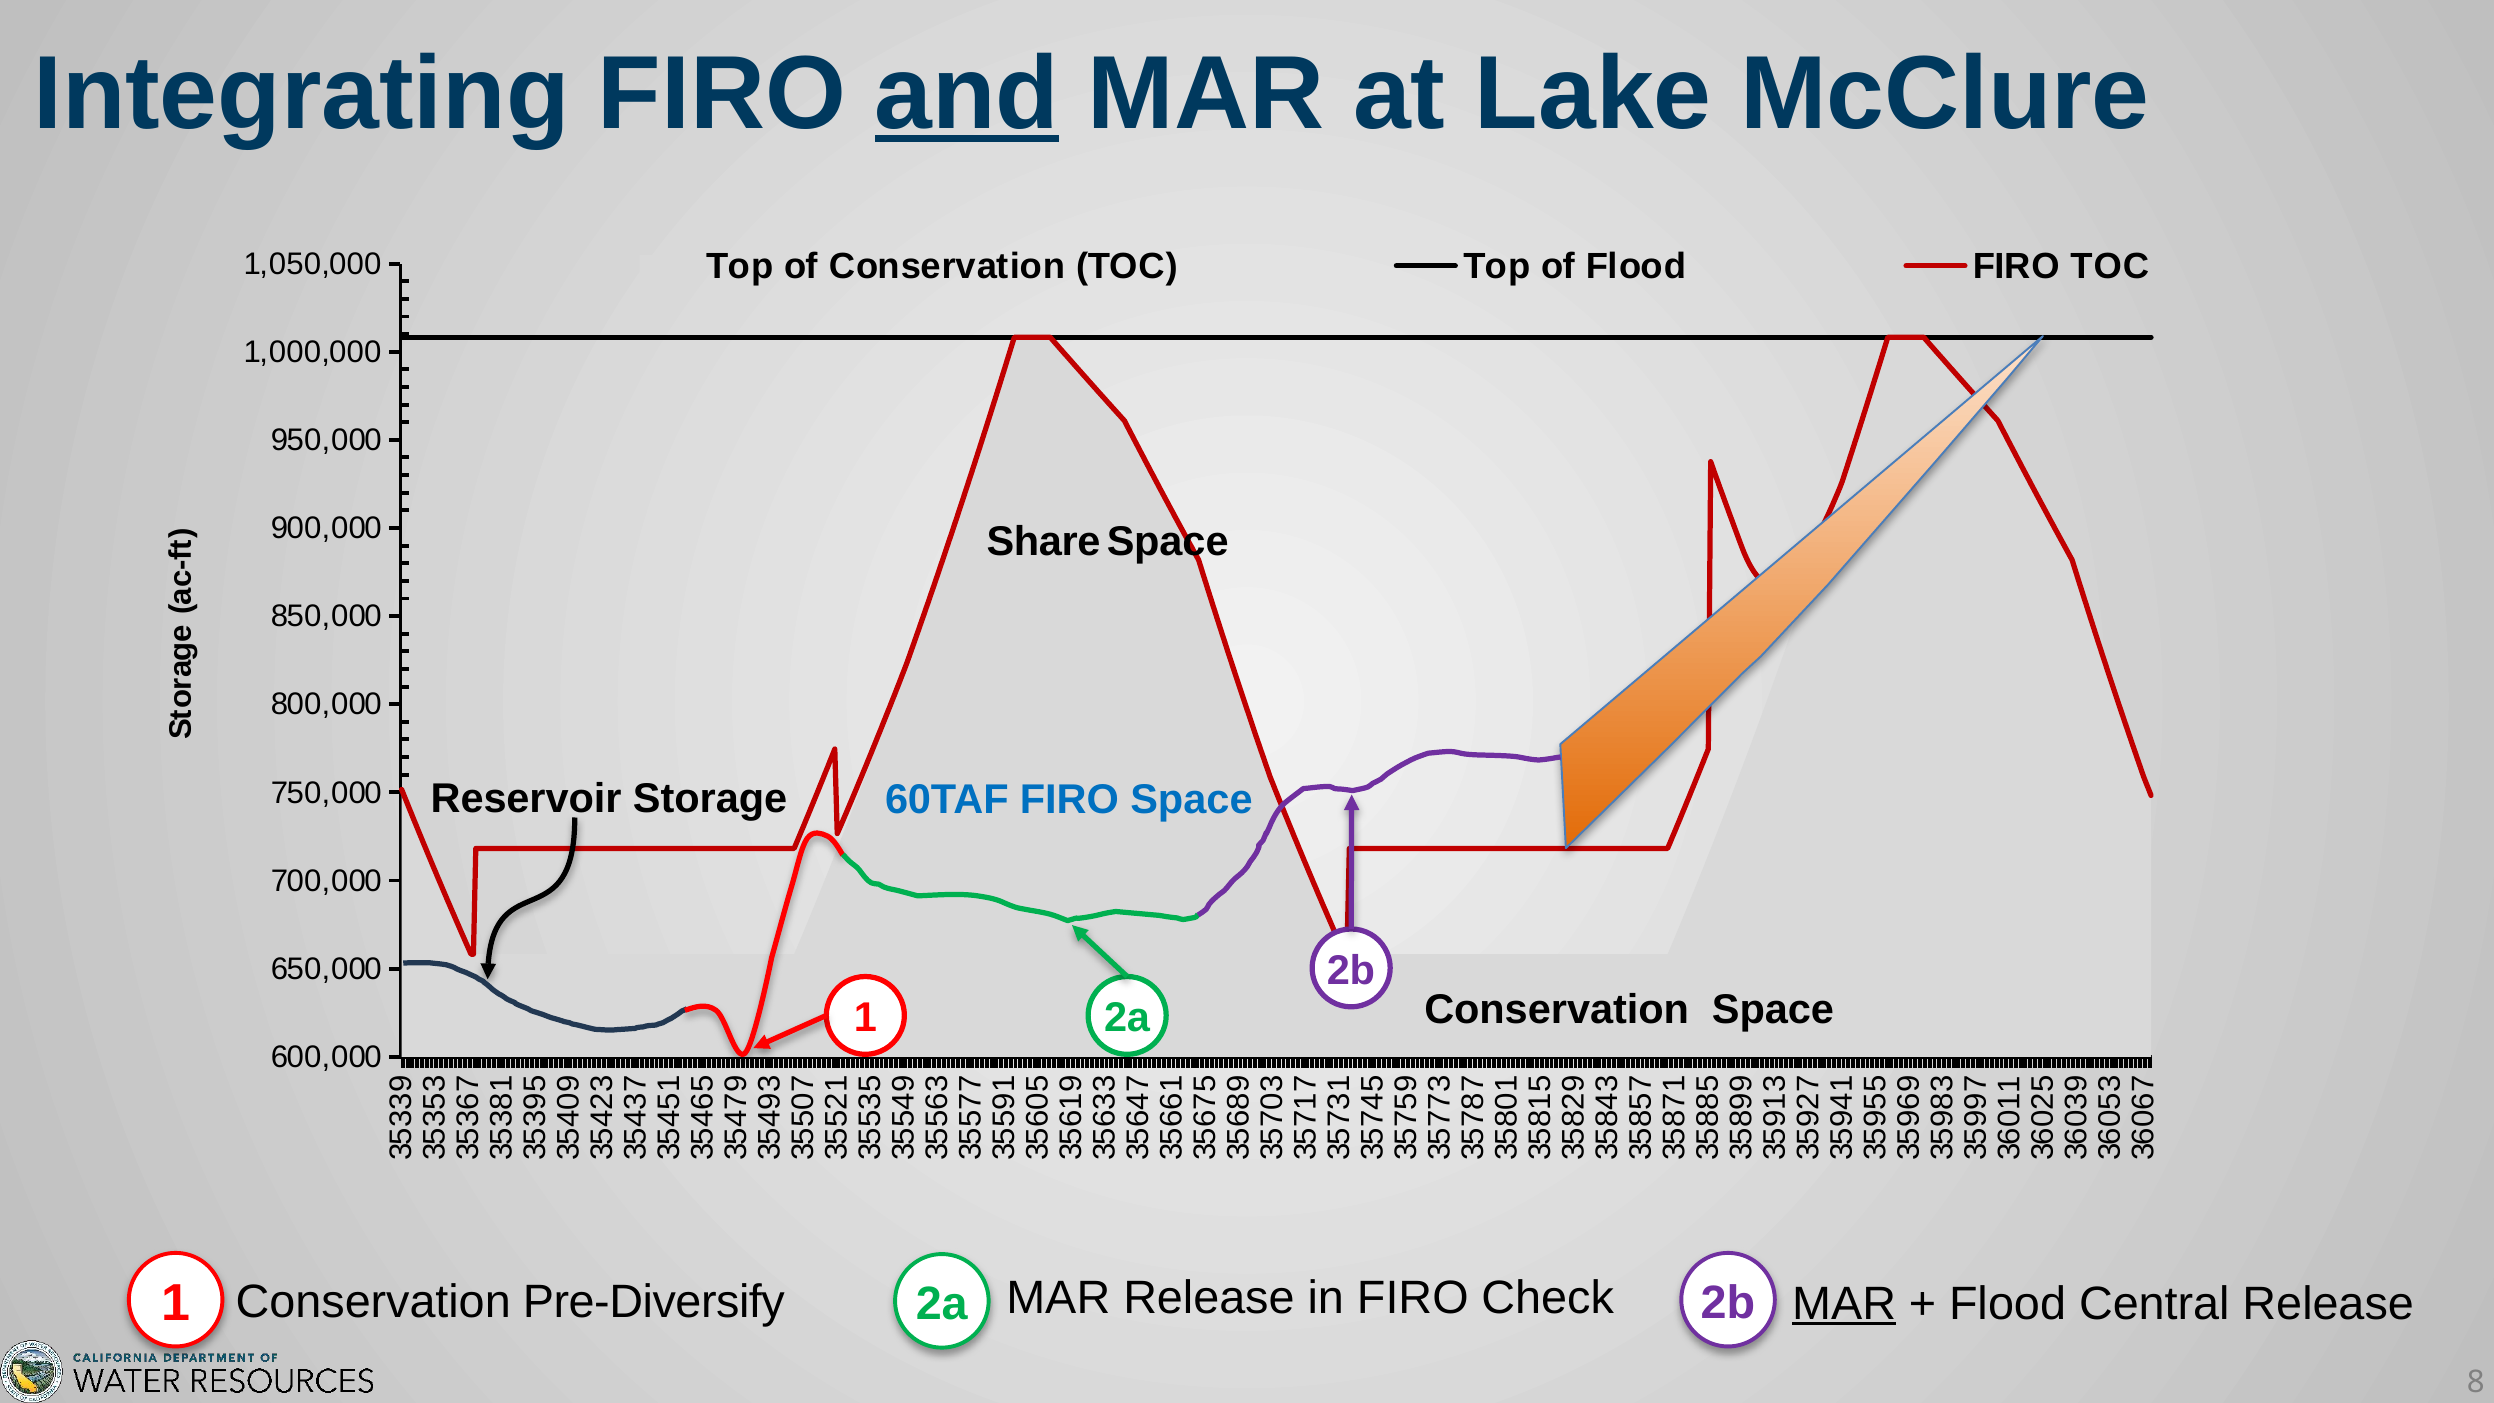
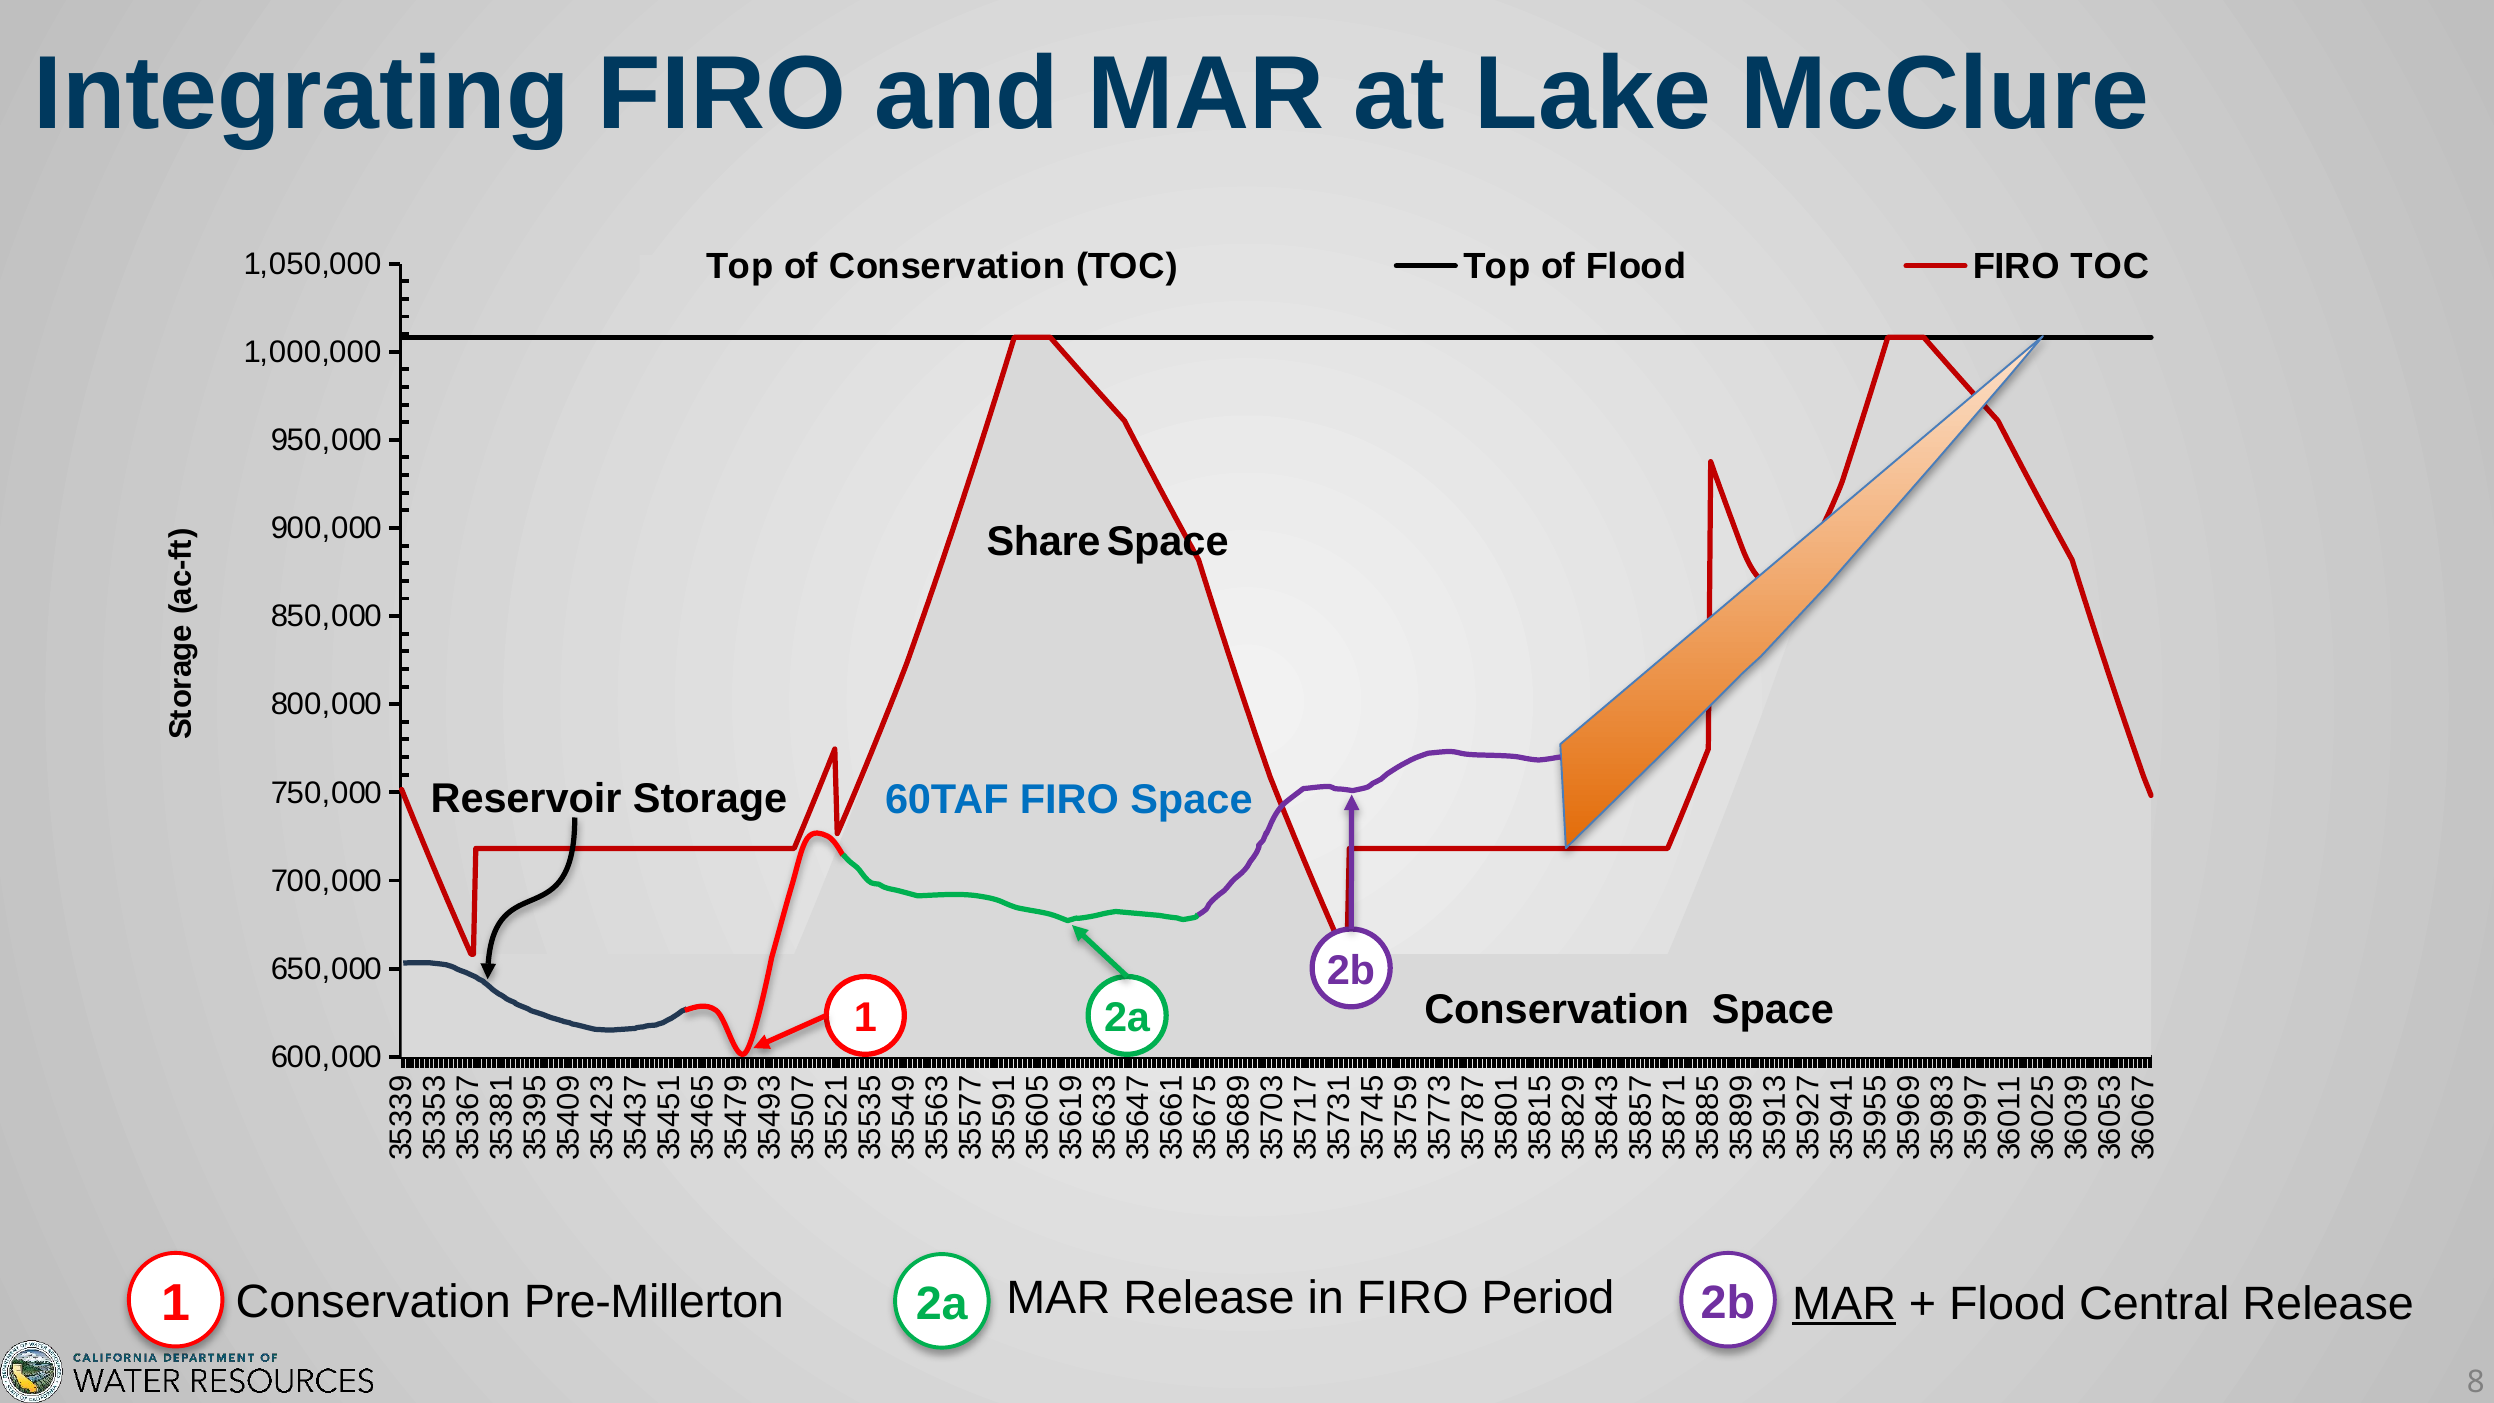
and underline: present -> none
Check: Check -> Period
Pre-Diversify: Pre-Diversify -> Pre-Millerton
